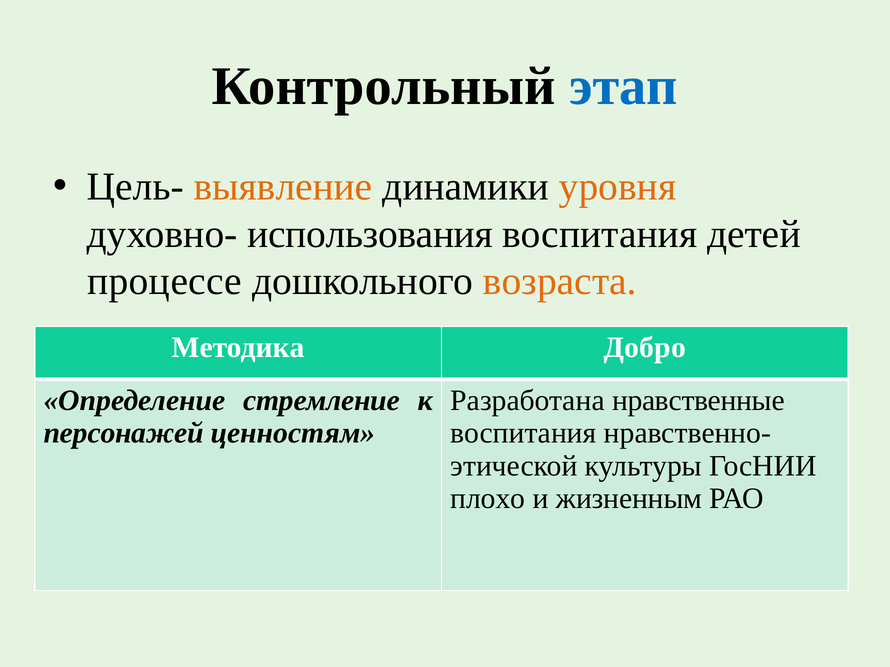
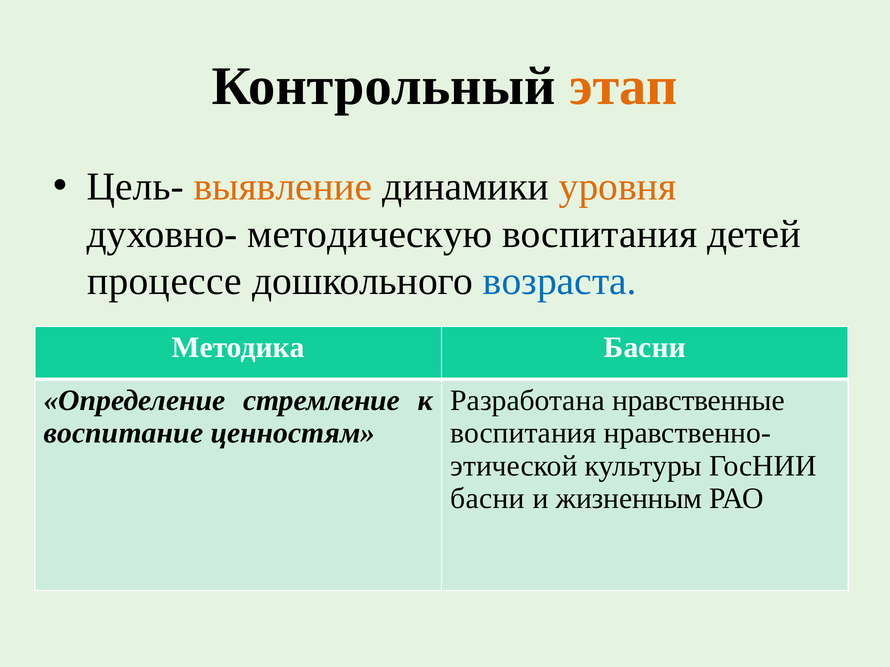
этап colour: blue -> orange
использования: использования -> методическую
возраста colour: orange -> blue
Методика Добро: Добро -> Басни
персонажей: персонажей -> воспитание
плохо at (488, 499): плохо -> басни
